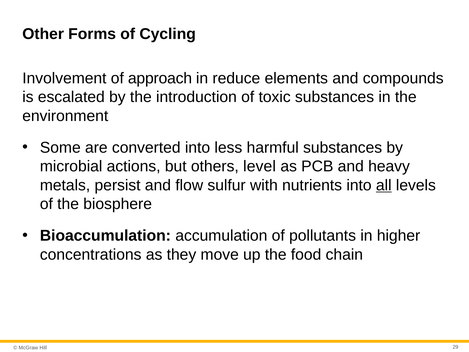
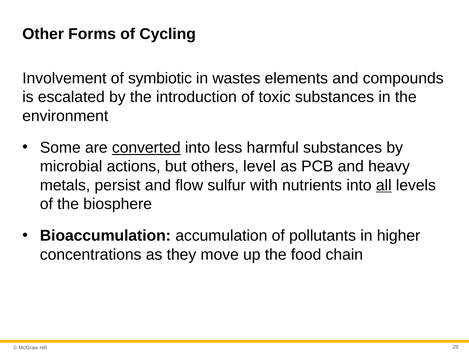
approach: approach -> symbiotic
reduce: reduce -> wastes
converted underline: none -> present
